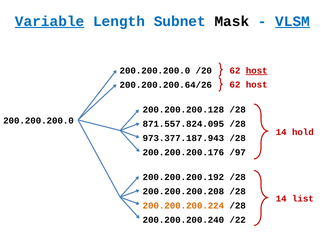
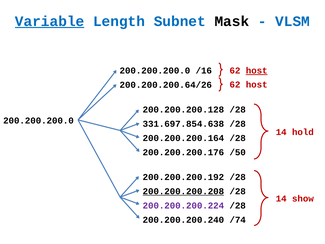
VLSM underline: present -> none
/20: /20 -> /16
871.557.824.095: 871.557.824.095 -> 331.697.854.638
973.377.187.943: 973.377.187.943 -> 200.200.200.164
/97: /97 -> /50
200.200.200.208 underline: none -> present
list: list -> show
200.200.200.224 colour: orange -> purple
/22: /22 -> /74
